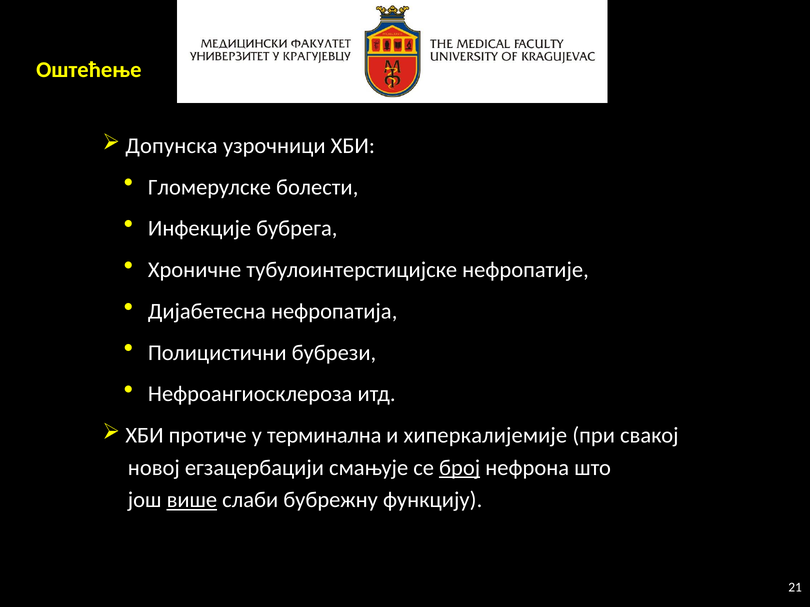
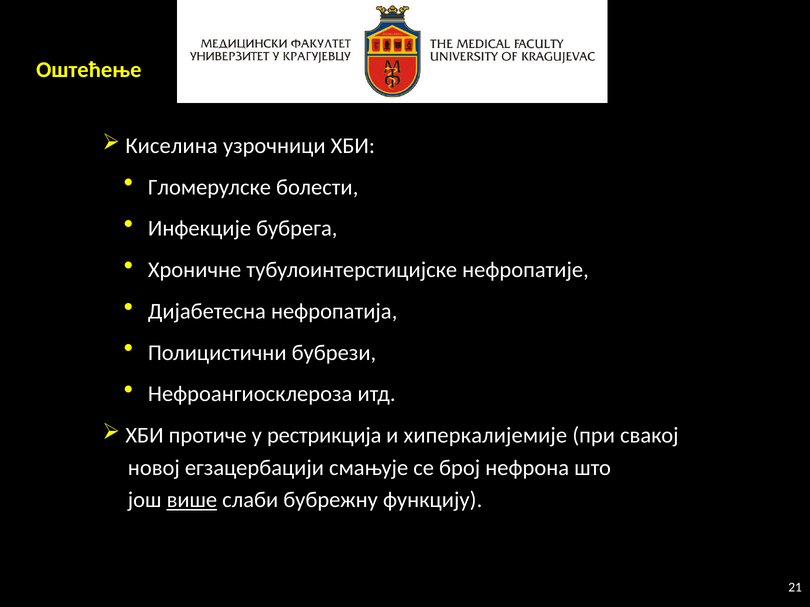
Допунска: Допунска -> Киселина
терминална: терминална -> рестрикција
број underline: present -> none
